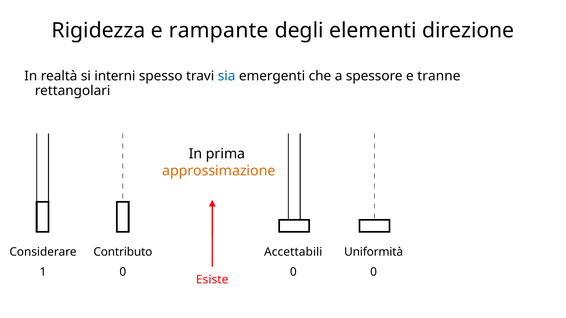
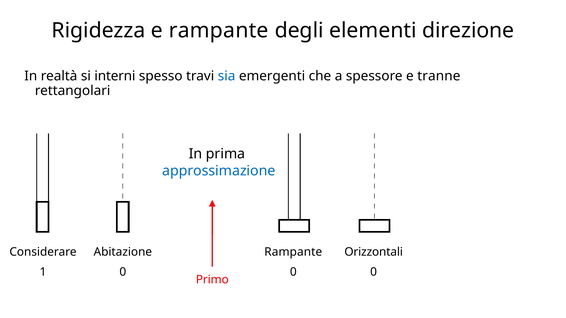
approssimazione colour: orange -> blue
Contributo: Contributo -> Abitazione
Accettabili at (293, 252): Accettabili -> Rampante
Uniformità: Uniformità -> Orizzontali
Esiste: Esiste -> Primo
